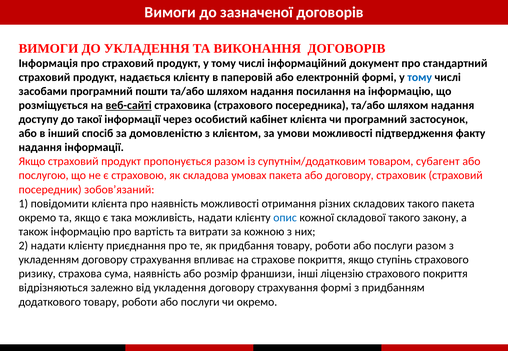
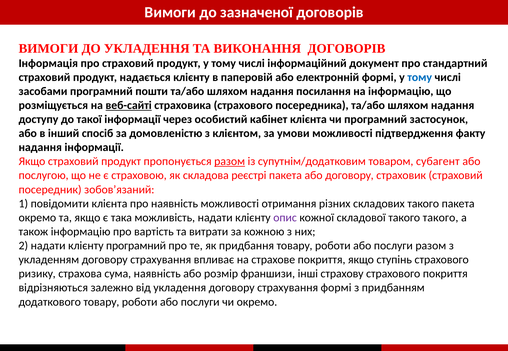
разом at (230, 162) underline: none -> present
умовах: умовах -> реєстрі
опис colour: blue -> purple
такого закону: закону -> такого
клієнту приєднання: приєднання -> програмний
ліцензію: ліцензію -> страхову
